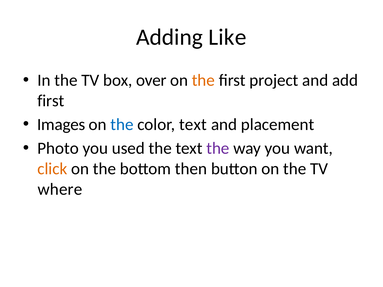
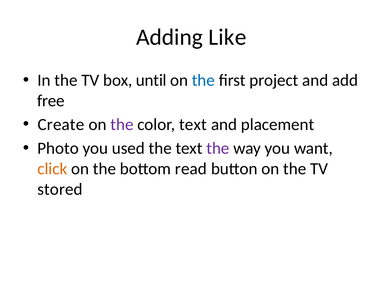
over: over -> until
the at (203, 80) colour: orange -> blue
first at (51, 101): first -> free
Images: Images -> Create
the at (122, 125) colour: blue -> purple
then: then -> read
where: where -> stored
